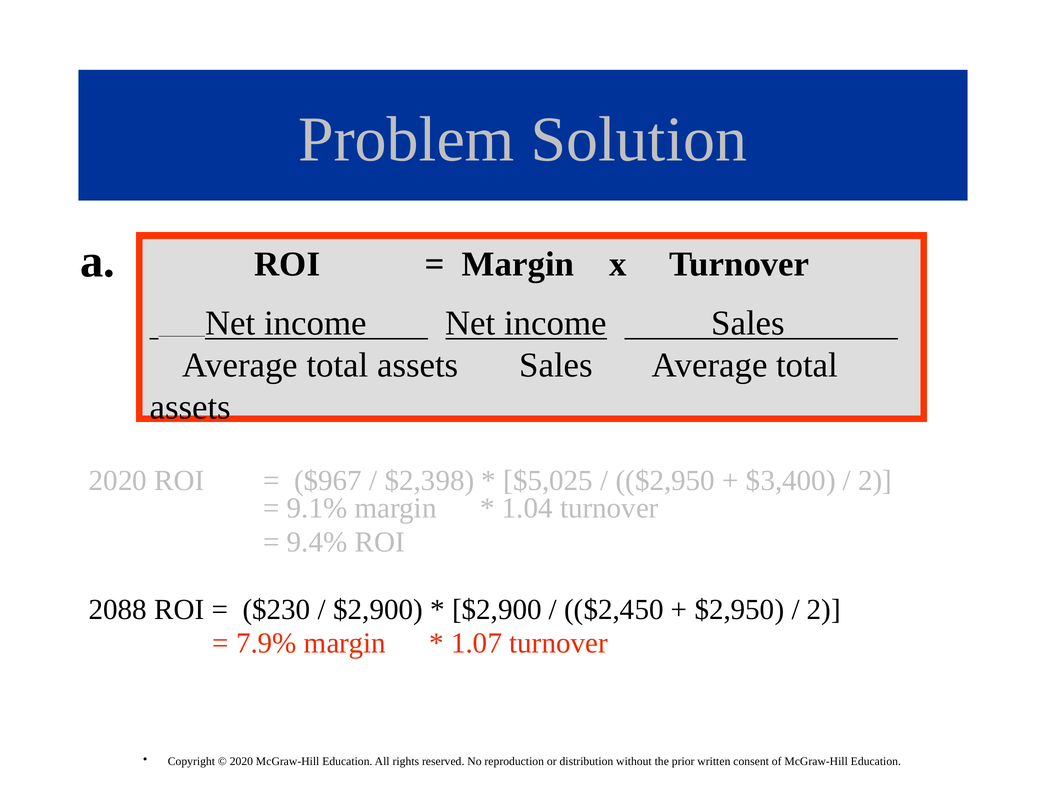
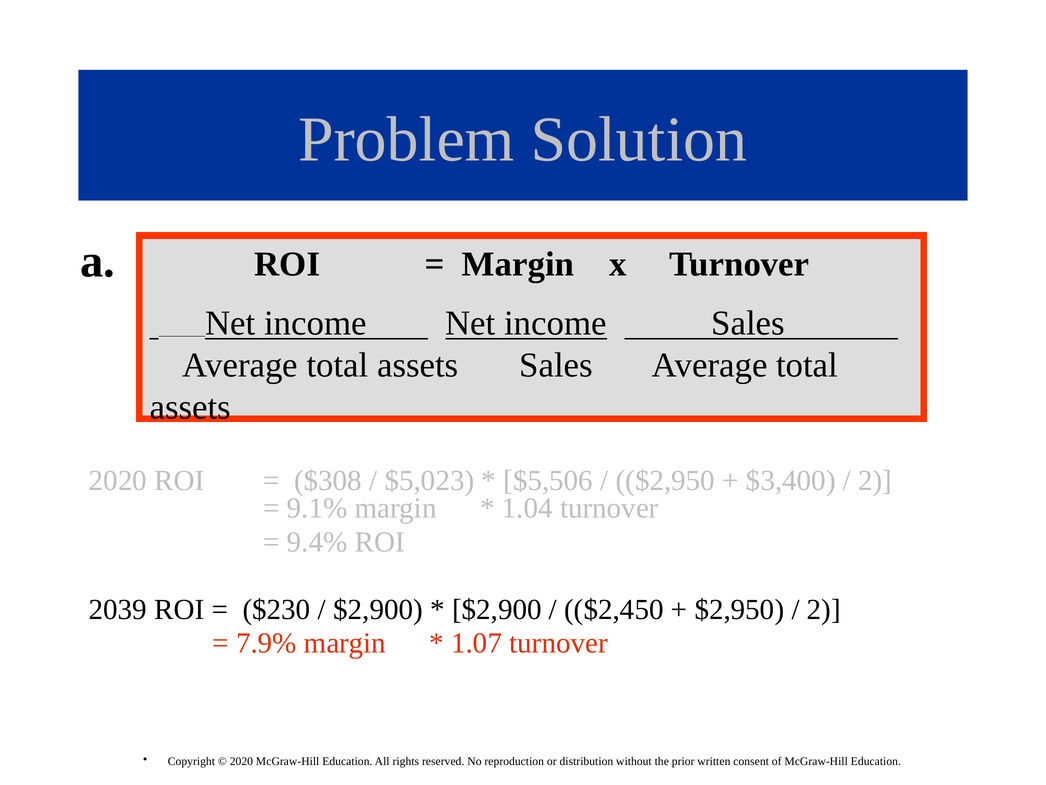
$967: $967 -> $308
$2,398: $2,398 -> $5,023
$5,025: $5,025 -> $5,506
2088: 2088 -> 2039
